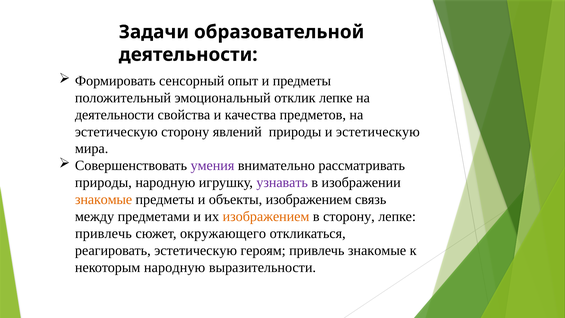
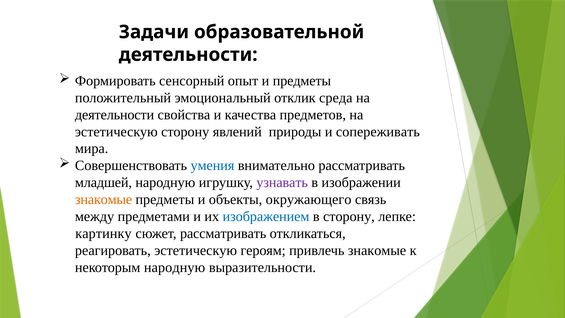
отклик лепке: лепке -> среда
и эстетическую: эстетическую -> сопереживать
умения colour: purple -> blue
природы at (103, 182): природы -> младшей
объекты изображением: изображением -> окружающего
изображением at (266, 216) colour: orange -> blue
привлечь at (103, 233): привлечь -> картинку
сюжет окружающего: окружающего -> рассматривать
